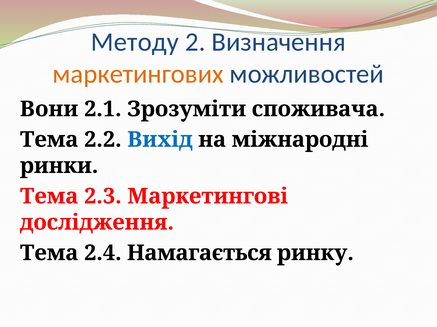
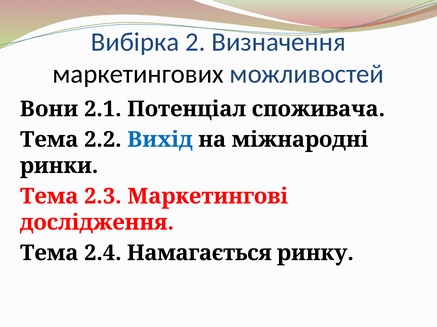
Методу: Методу -> Вибірка
маркетингових colour: orange -> black
Зрозуміти: Зрозуміти -> Потенціал
